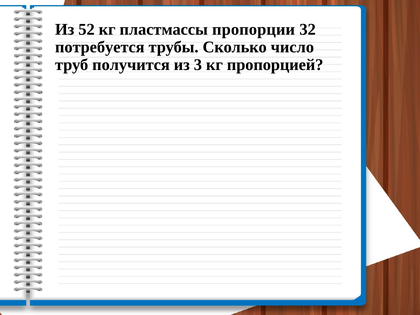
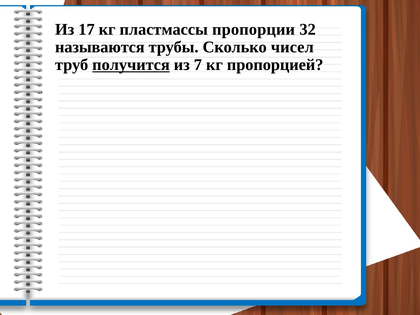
52: 52 -> 17
потребуется: потребуется -> называются
число: число -> чисел
получится underline: none -> present
3: 3 -> 7
